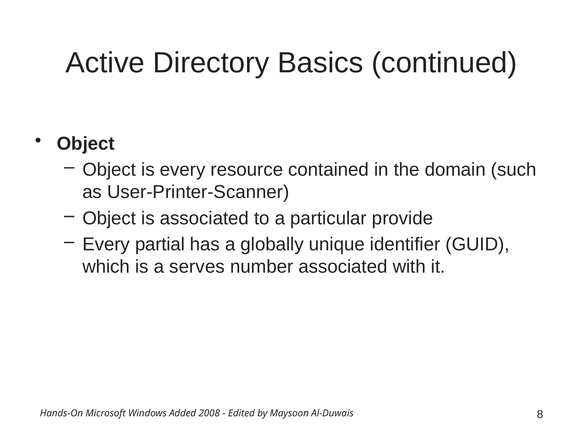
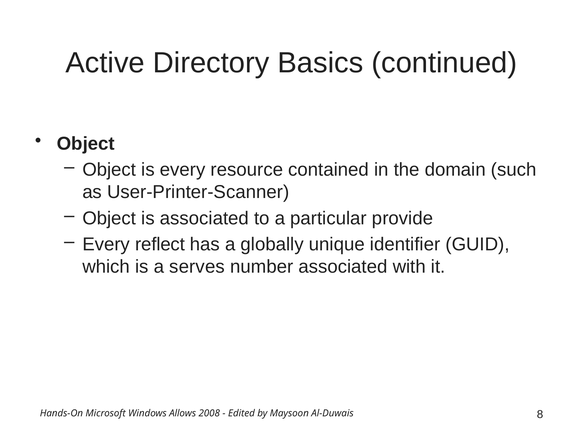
partial: partial -> reflect
Added: Added -> Allows
